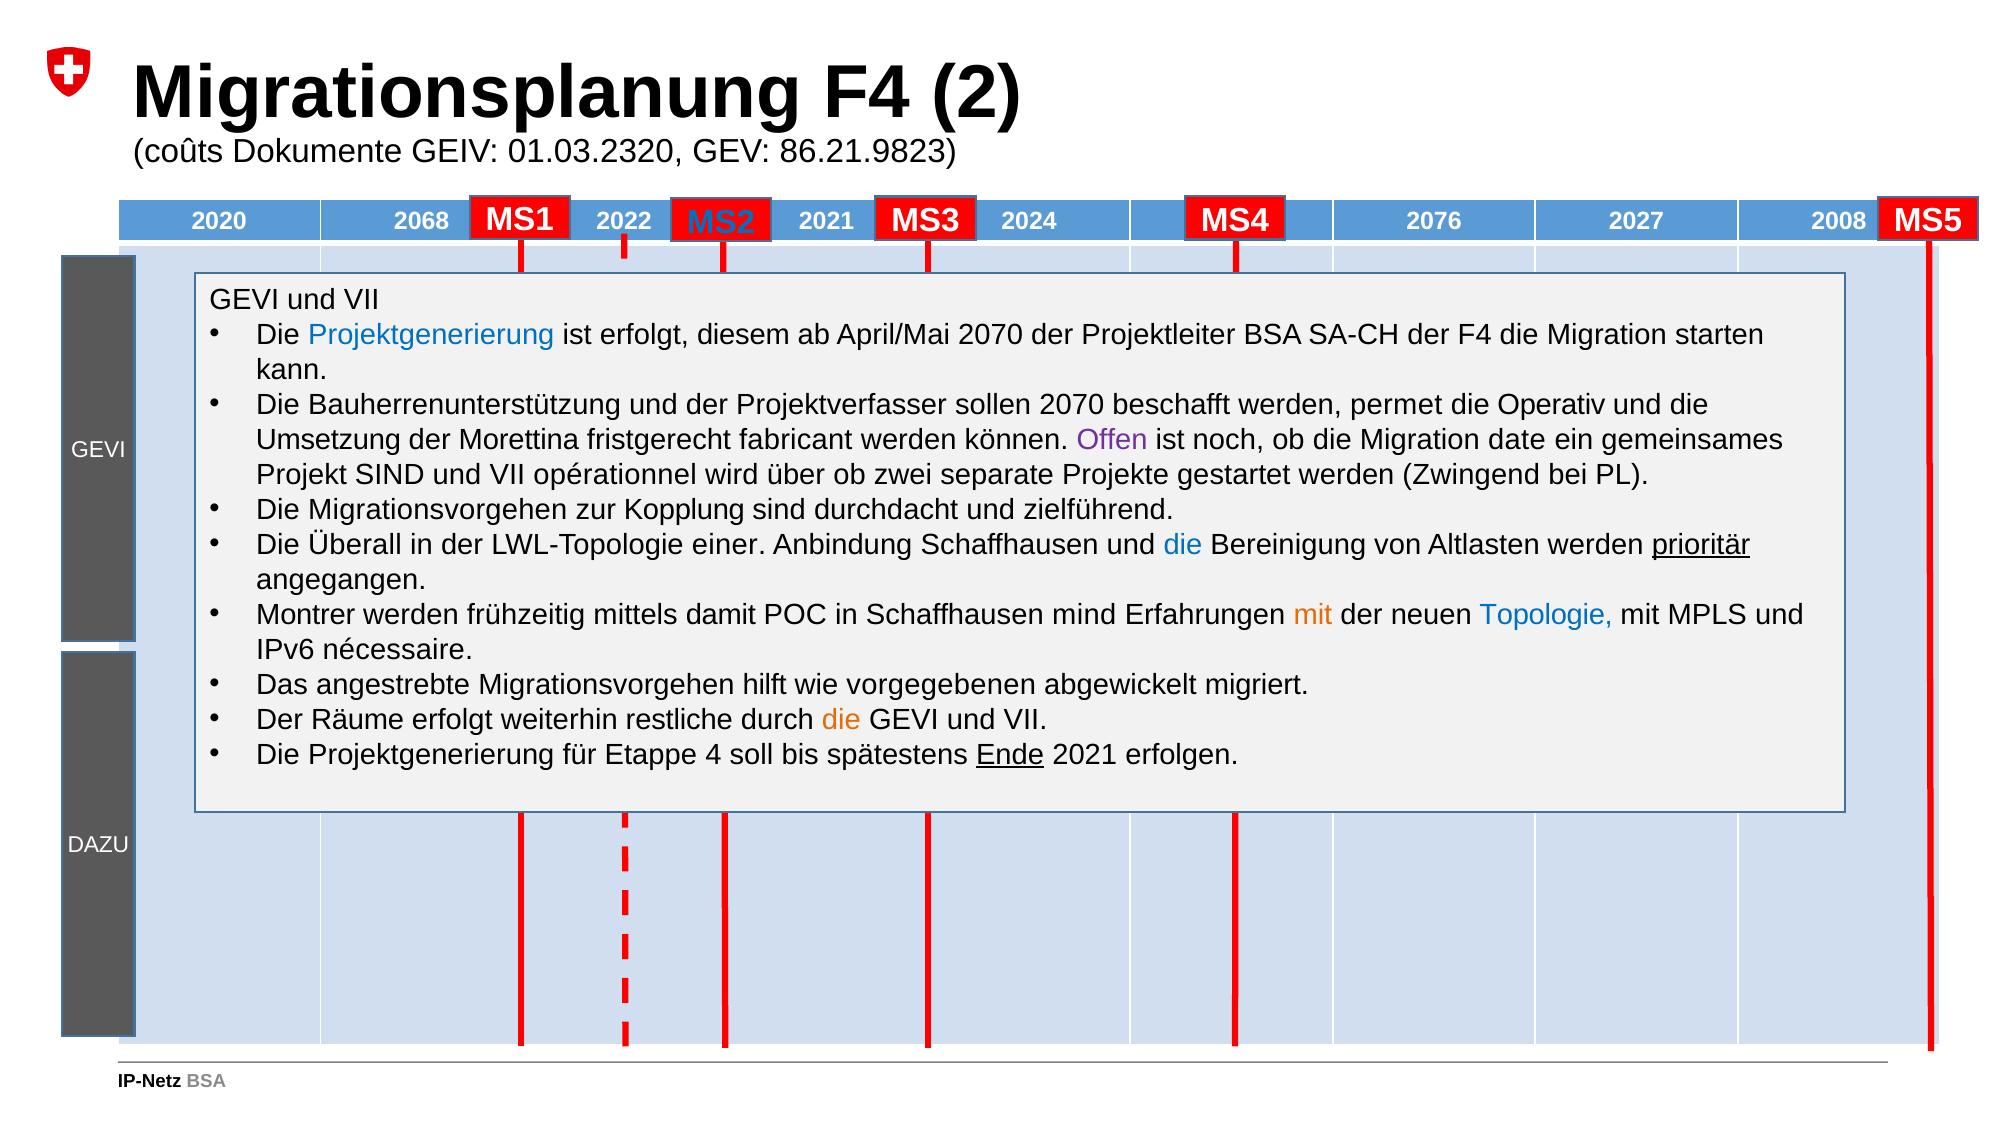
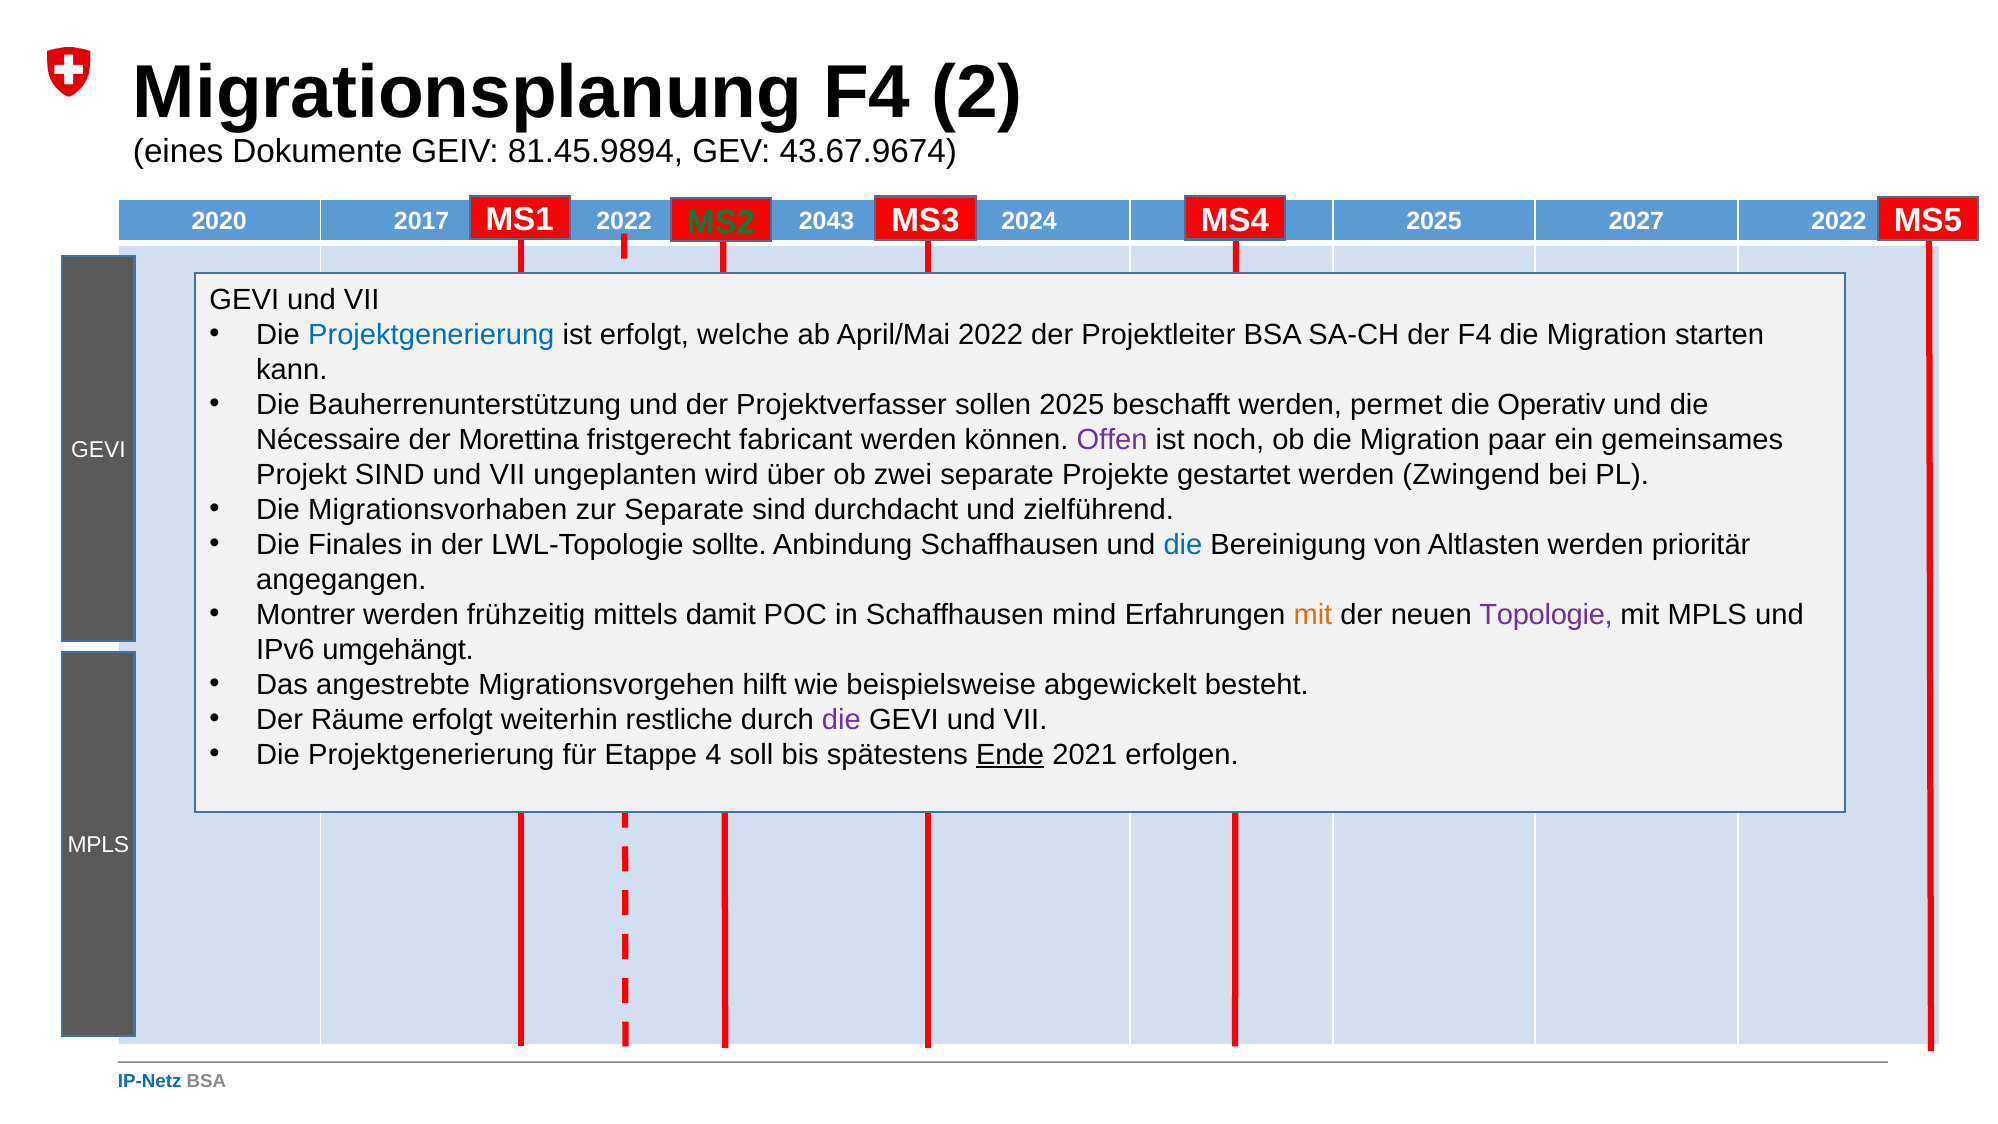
coûts: coûts -> eines
01.03.2320: 01.03.2320 -> 81.45.9894
86.21.9823: 86.21.9823 -> 43.67.9674
MS2 colour: blue -> green
2068: 2068 -> 2017
2022 2021: 2021 -> 2043
2076 at (1434, 221): 2076 -> 2025
2027 2008: 2008 -> 2022
diesem: diesem -> welche
April/Mai 2070: 2070 -> 2022
sollen 2070: 2070 -> 2025
Umsetzung: Umsetzung -> Nécessaire
date: date -> paar
opérationnel: opérationnel -> ungeplanten
Die Migrationsvorgehen: Migrationsvorgehen -> Migrationsvorhaben
zur Kopplung: Kopplung -> Separate
Überall: Überall -> Finales
einer: einer -> sollte
prioritär underline: present -> none
Topologie colour: blue -> purple
nécessaire: nécessaire -> umgehängt
vorgegebenen: vorgegebenen -> beispielsweise
migriert: migriert -> besteht
die at (841, 720) colour: orange -> purple
DAZU at (98, 845): DAZU -> MPLS
IP-Netz colour: black -> blue
